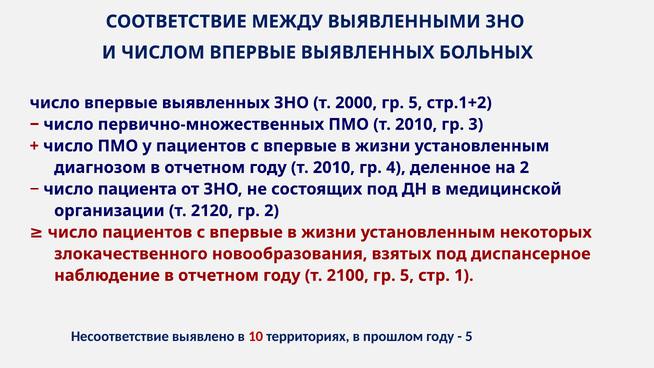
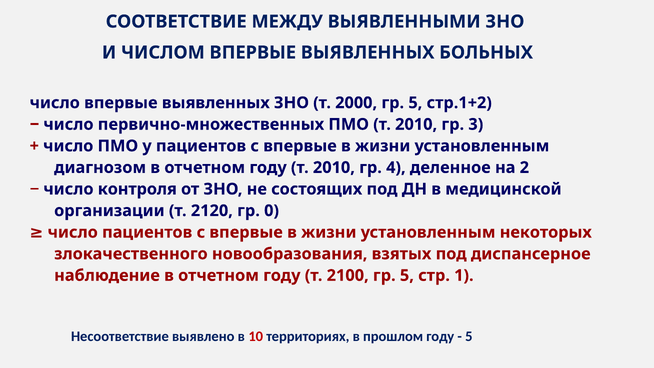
пациента: пациента -> контроля
гр 2: 2 -> 0
